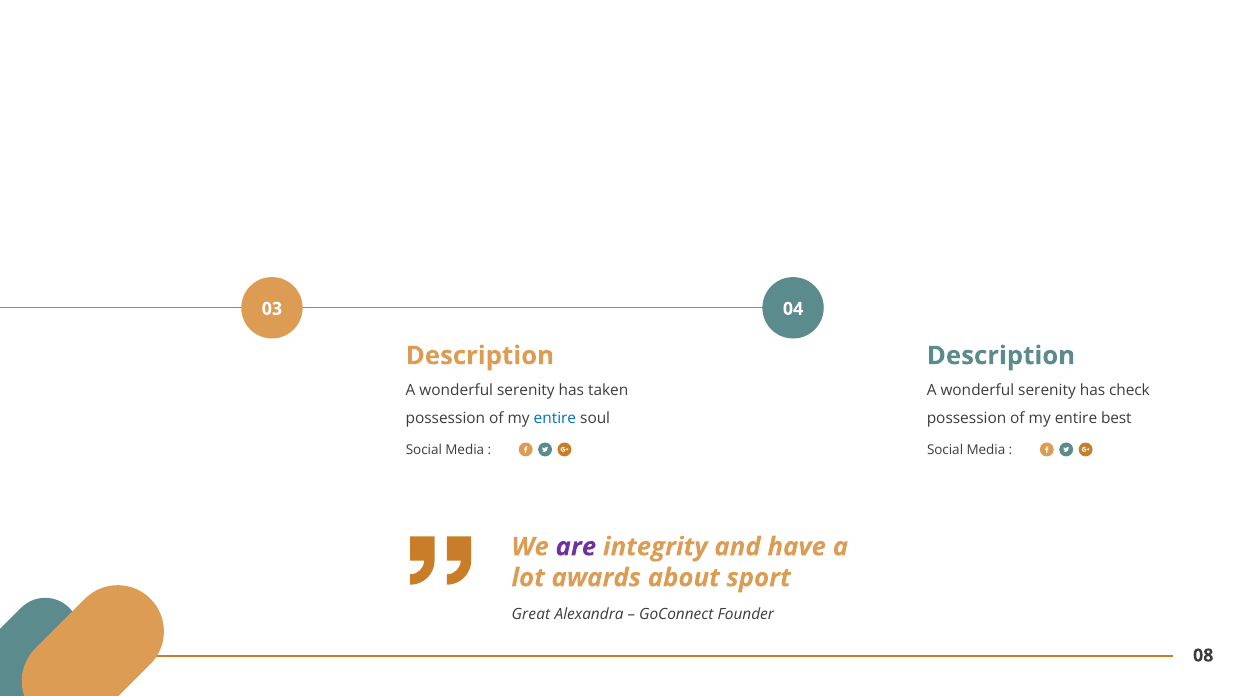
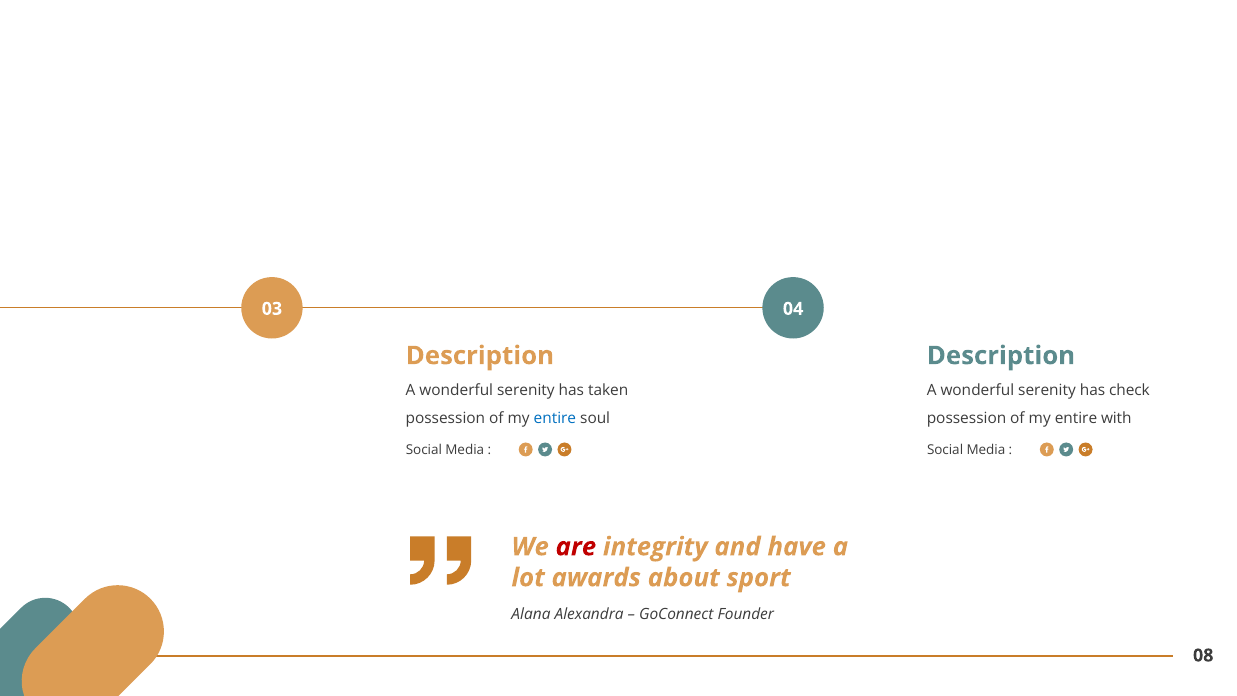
best: best -> with
are colour: purple -> red
Great: Great -> Alana
